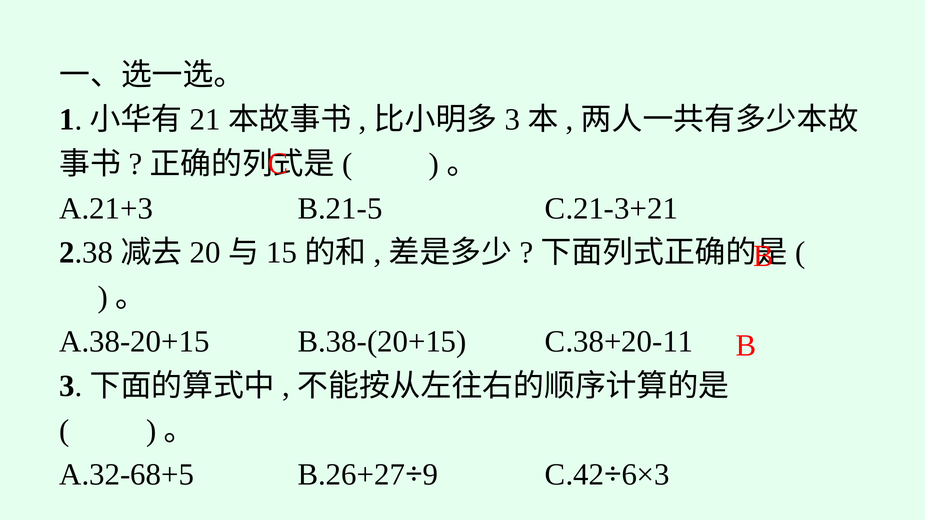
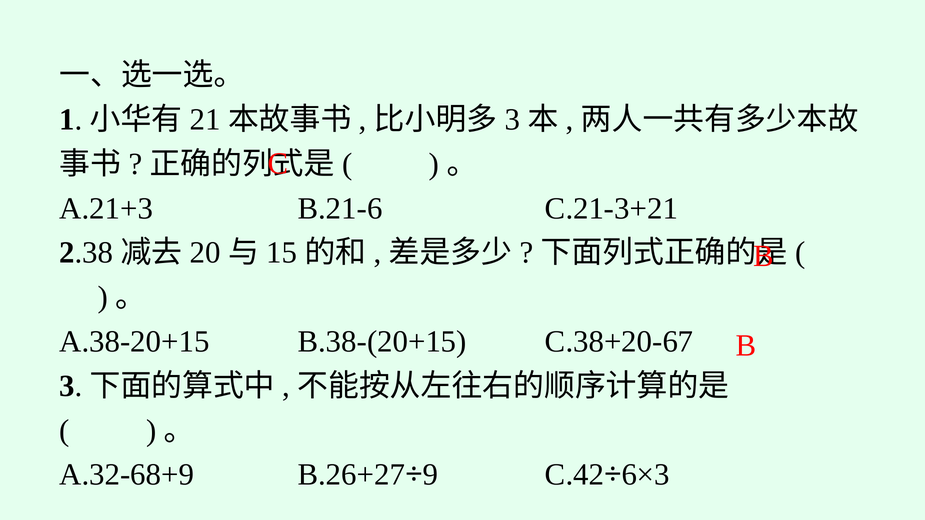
B.21-5: B.21-5 -> B.21-6
C.38+20-11: C.38+20-11 -> C.38+20-67
A.32-68+5: A.32-68+5 -> A.32-68+9
